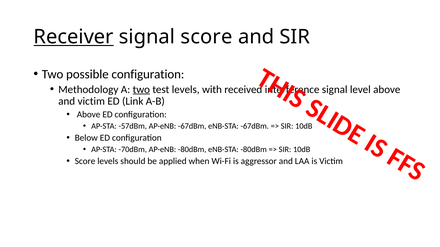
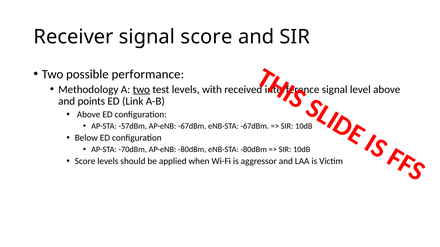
Receiver underline: present -> none
possible configuration: configuration -> performance
and victim: victim -> points
